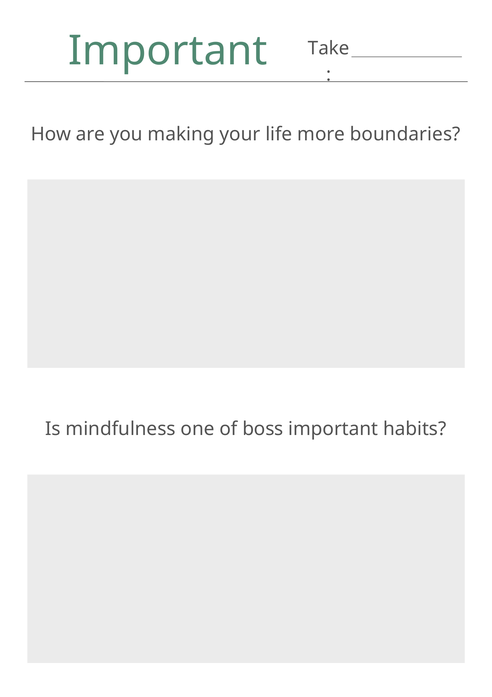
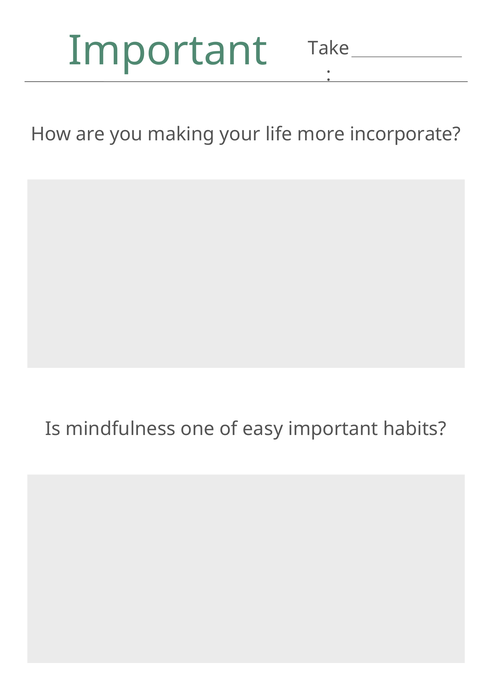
boundaries: boundaries -> incorporate
boss: boss -> easy
